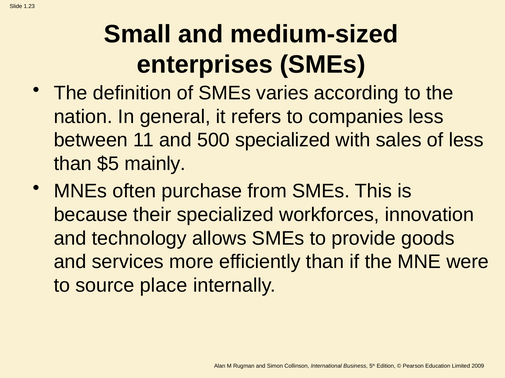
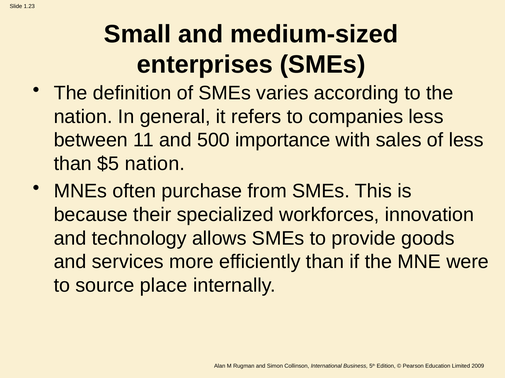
500 specialized: specialized -> importance
$5 mainly: mainly -> nation
